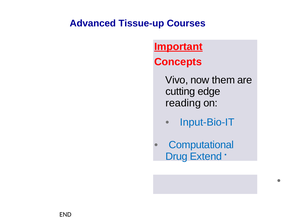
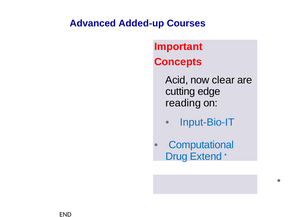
Tissue-up: Tissue-up -> Added-up
Important underline: present -> none
Vivo: Vivo -> Acid
them: them -> clear
